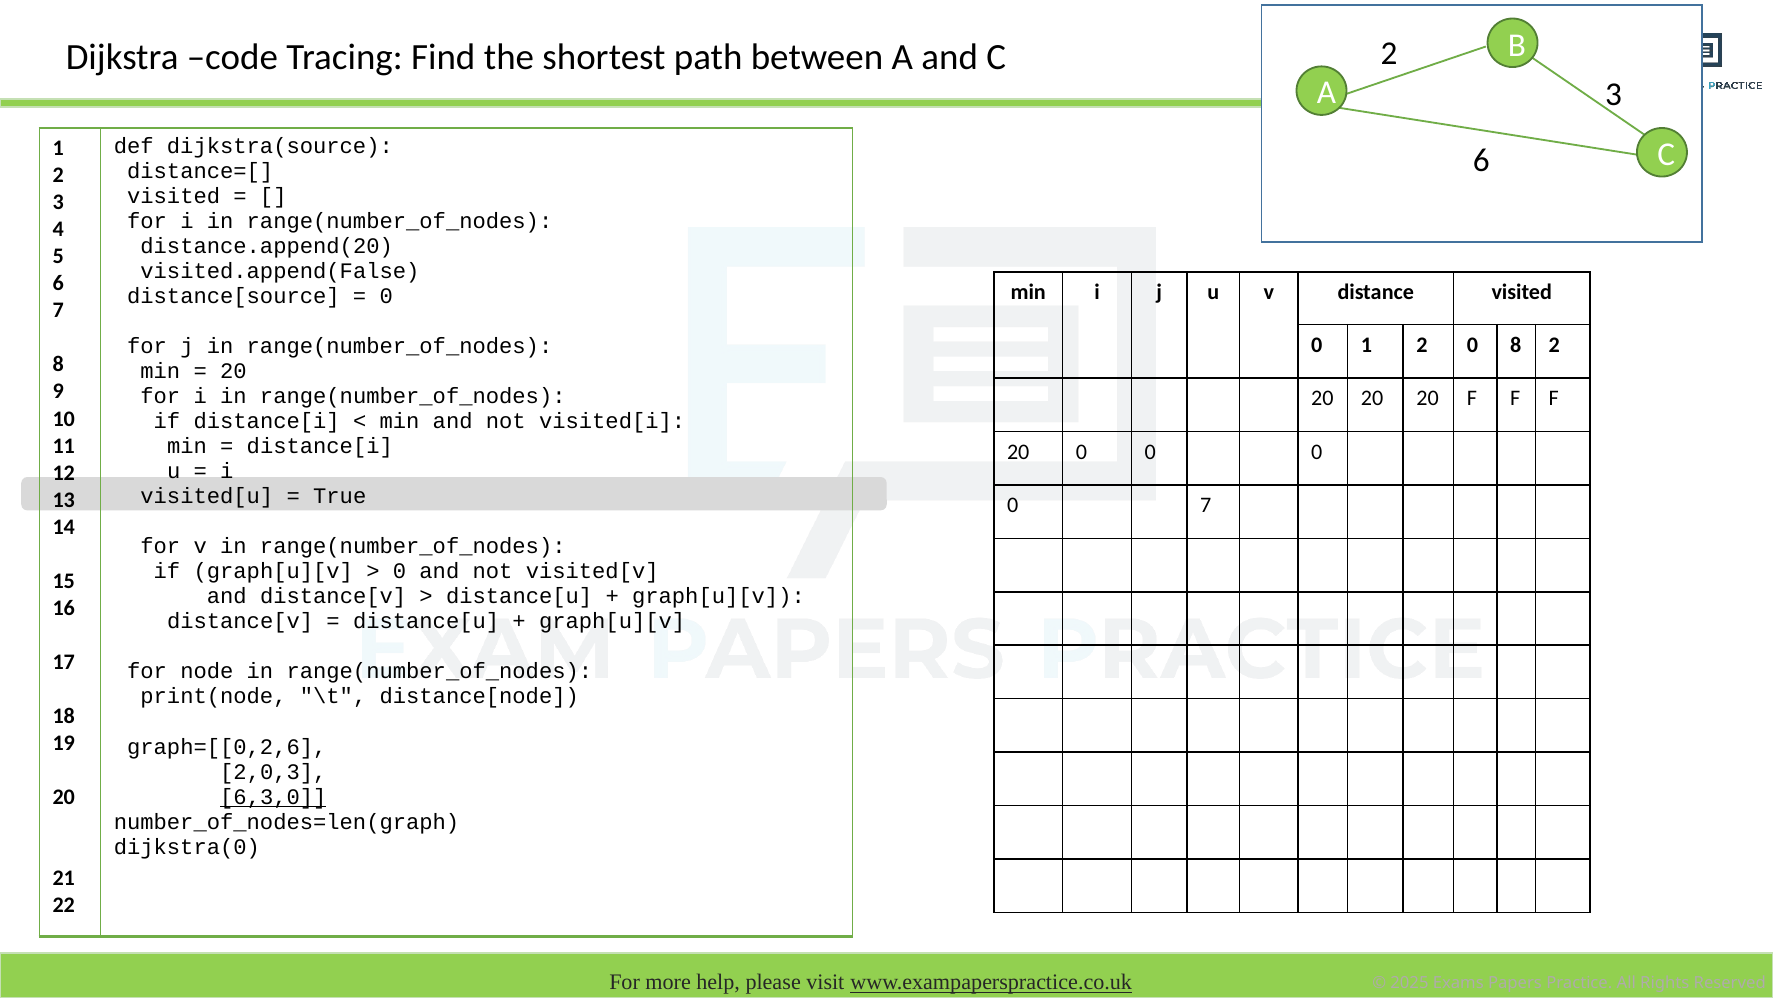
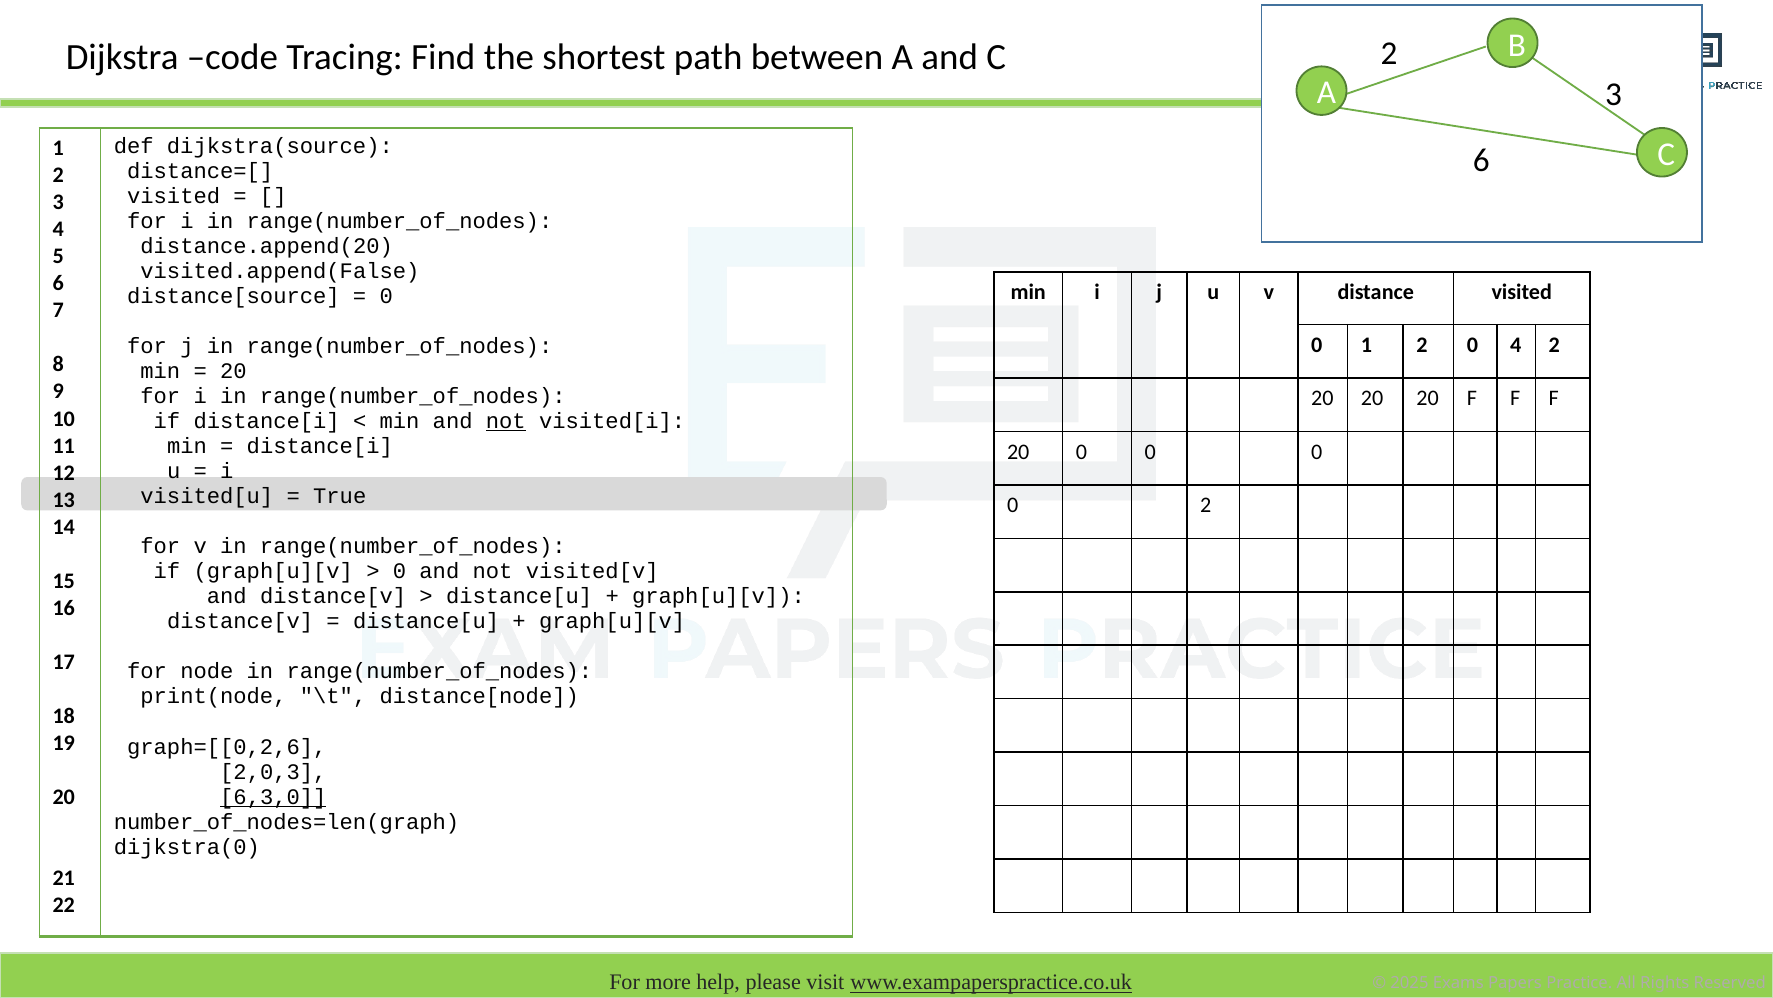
0 8: 8 -> 4
not at (506, 421) underline: none -> present
0 7: 7 -> 2
